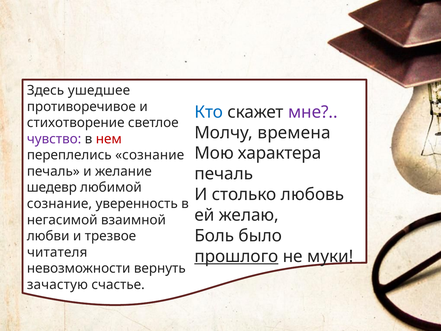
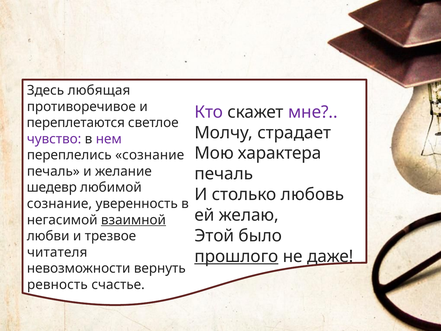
ушедшее: ушедшее -> любящая
Кто colour: blue -> purple
стихотворение: стихотворение -> переплетаются
времена: времена -> страдает
нем colour: red -> purple
взаимной underline: none -> present
Боль: Боль -> Этой
муки: муки -> даже
зачастую: зачастую -> ревность
